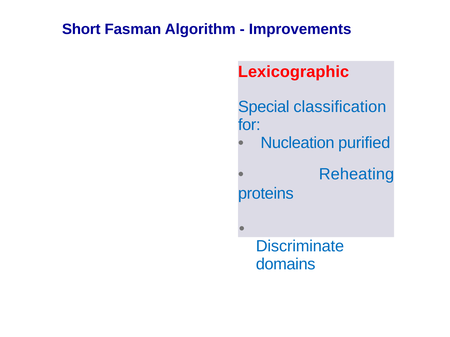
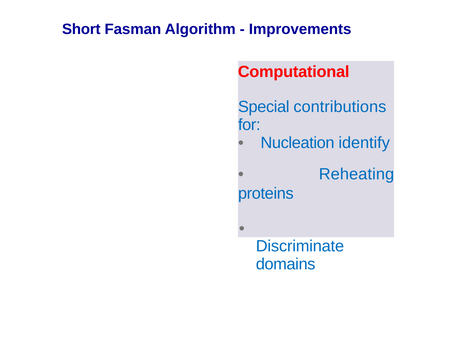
Lexicographic: Lexicographic -> Computational
classification: classification -> contributions
purified: purified -> identify
